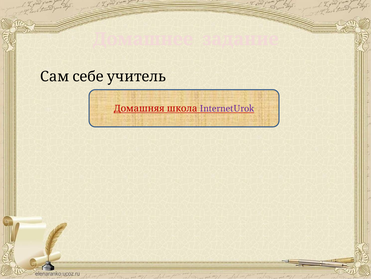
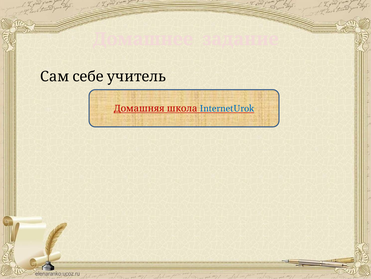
InternetUrok colour: purple -> blue
